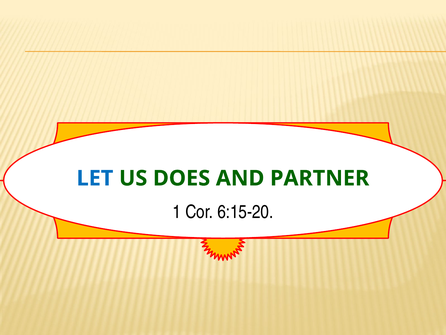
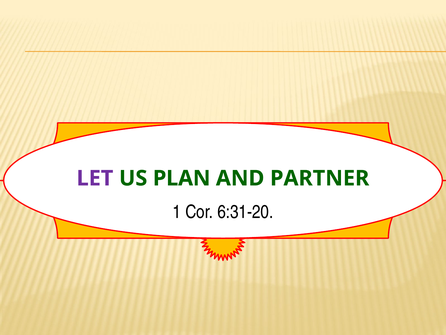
LET colour: blue -> purple
DOES: DOES -> PLAN
6:15-20: 6:15-20 -> 6:31-20
